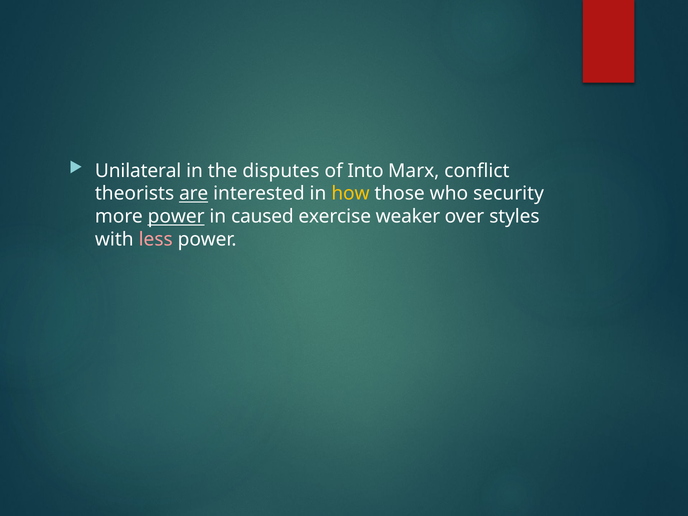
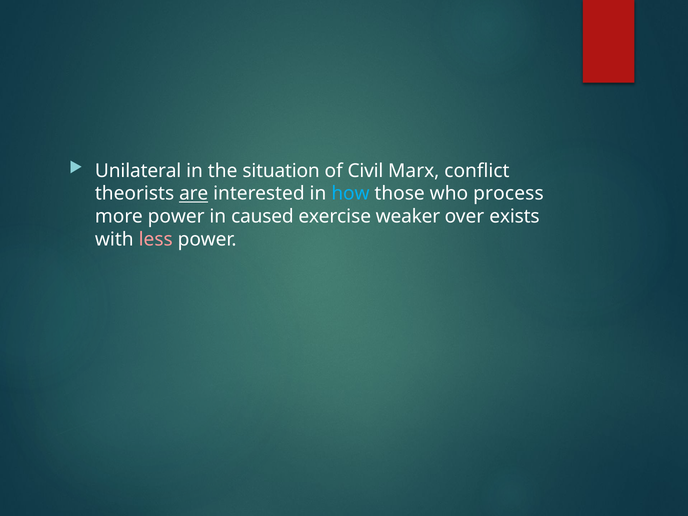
disputes: disputes -> situation
Into: Into -> Civil
how colour: yellow -> light blue
security: security -> process
power at (176, 217) underline: present -> none
styles: styles -> exists
